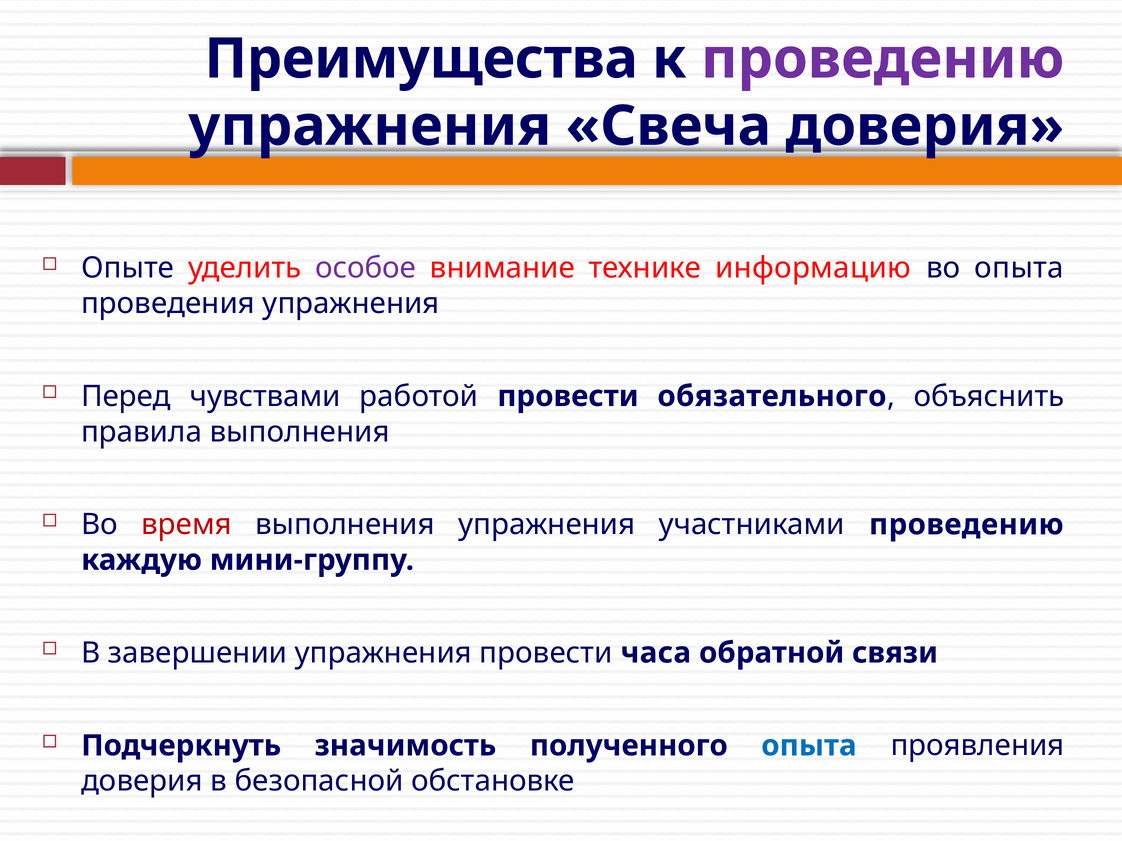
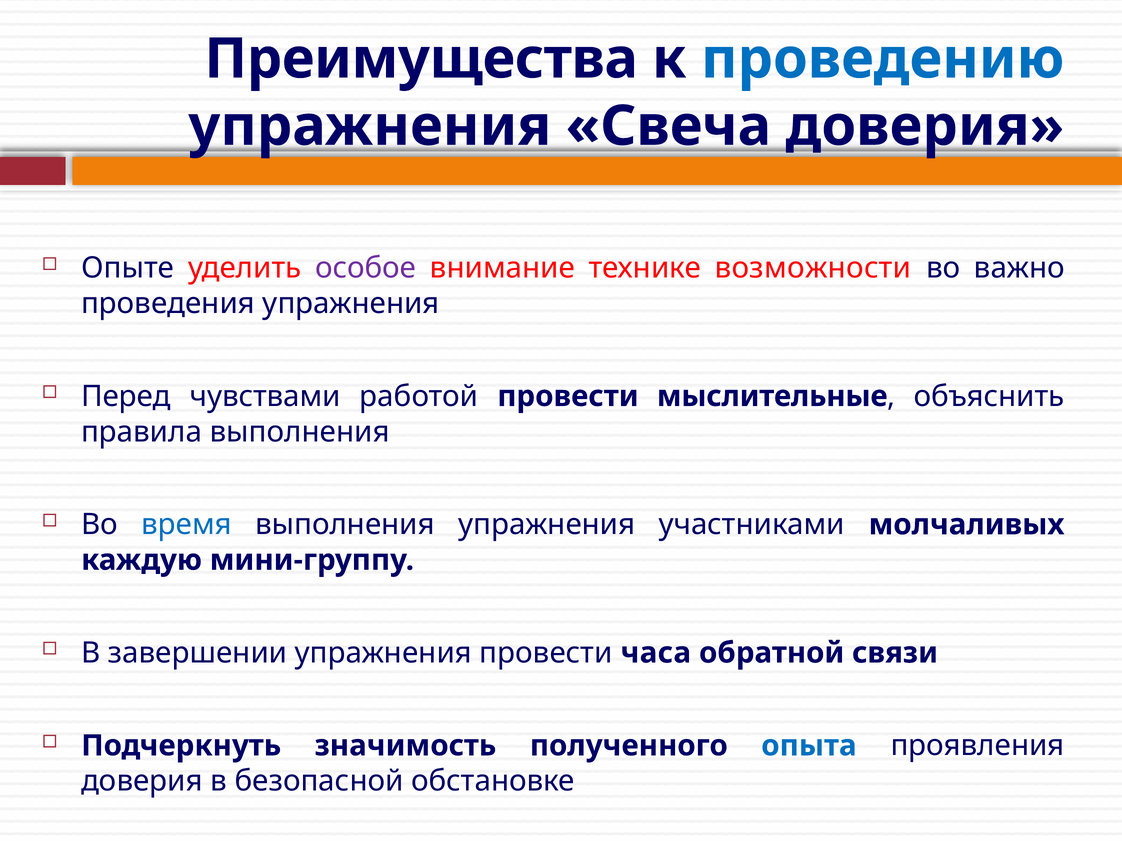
проведению at (883, 59) colour: purple -> blue
информацию: информацию -> возможности
во опыта: опыта -> важно
обязательного: обязательного -> мыслительные
время colour: red -> blue
участниками проведению: проведению -> молчаливых
